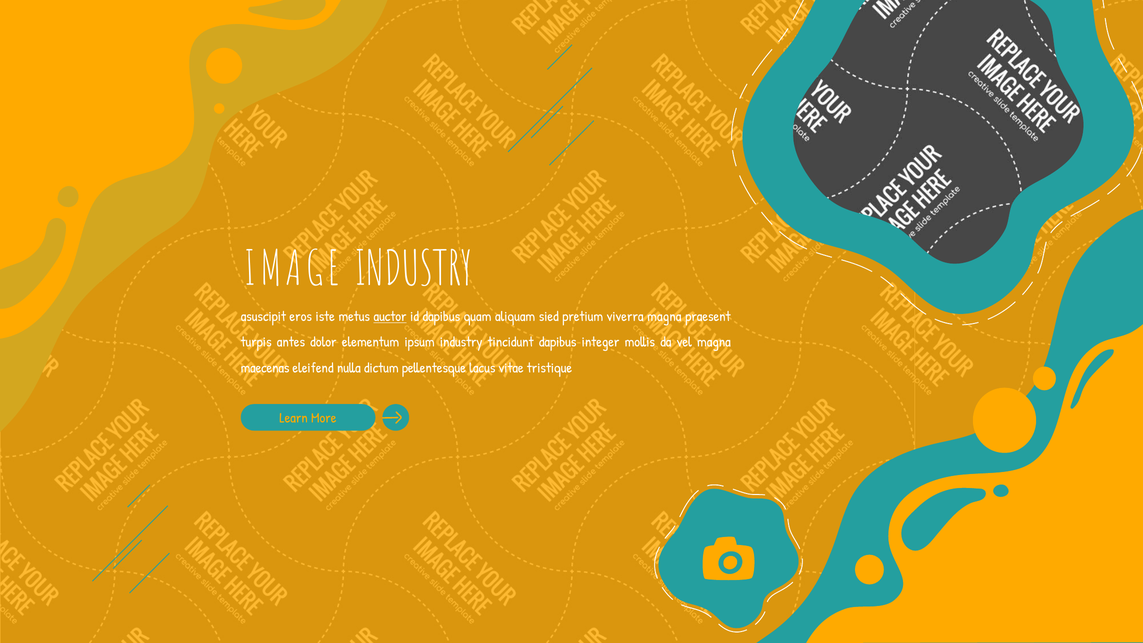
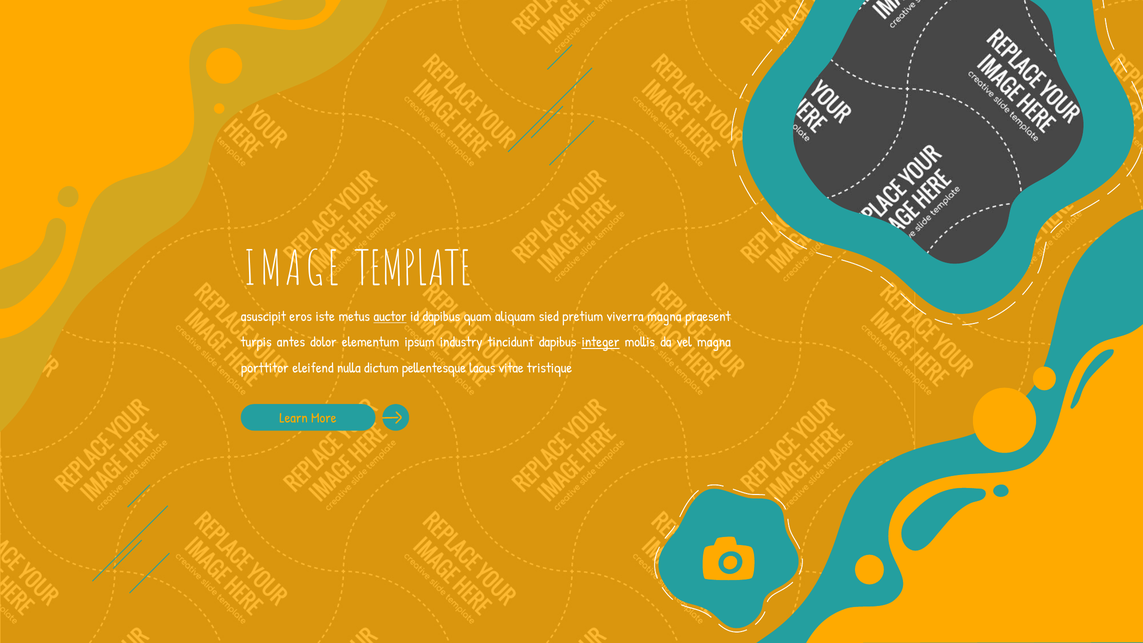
IMAGE INDUSTRY: INDUSTRY -> TEMPLATE
integer underline: none -> present
maecenas: maecenas -> porttitor
